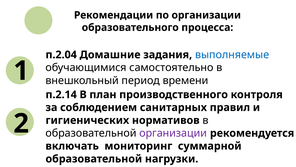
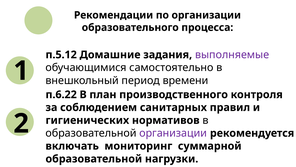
п.2.04: п.2.04 -> п.5.12
выполняемые colour: blue -> purple
п.2.14: п.2.14 -> п.6.22
